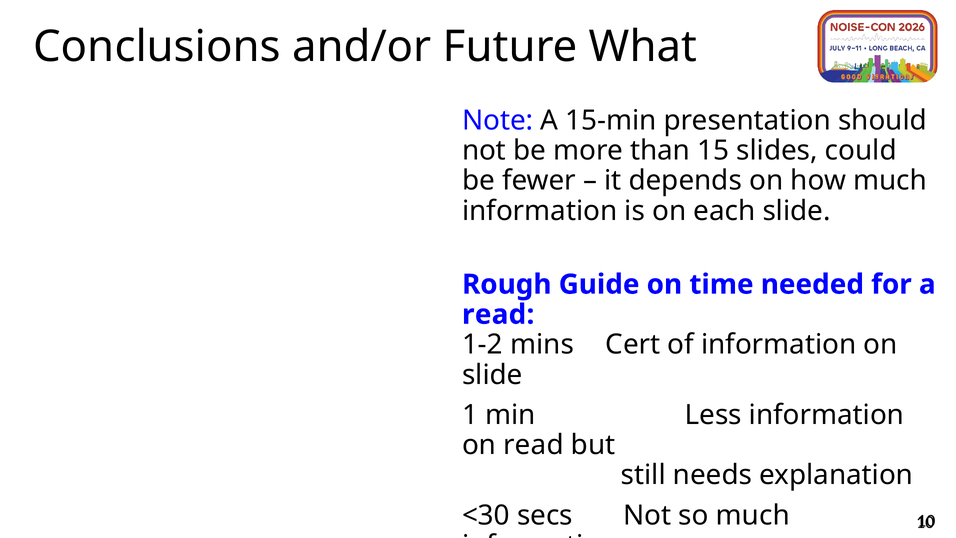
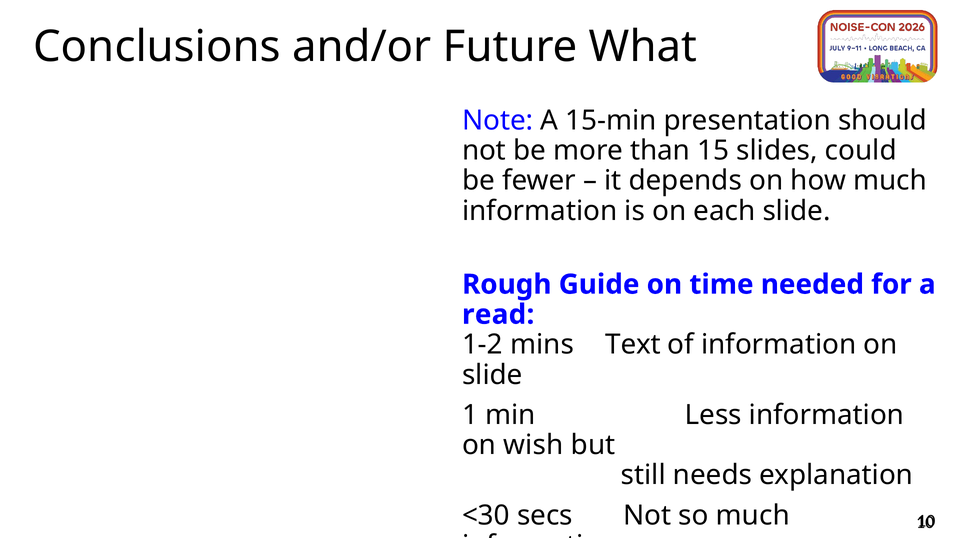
Cert: Cert -> Text
on read: read -> wish
